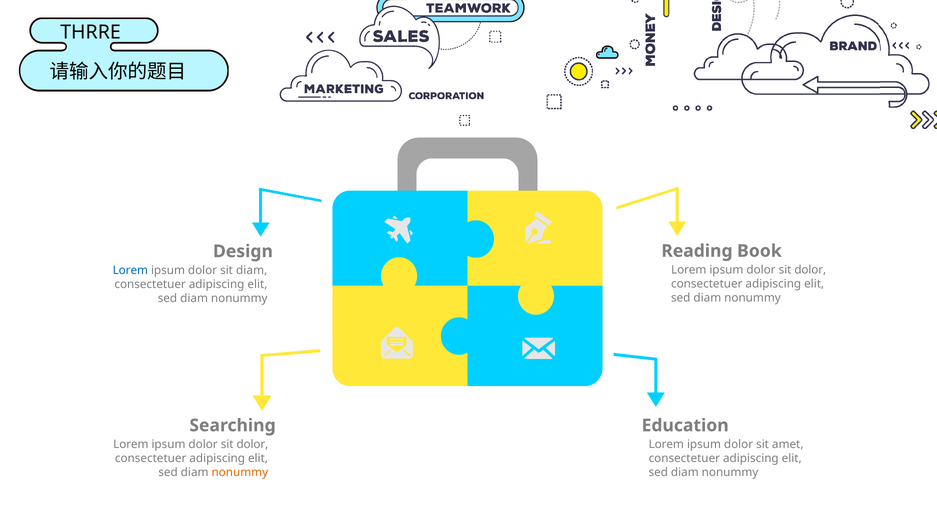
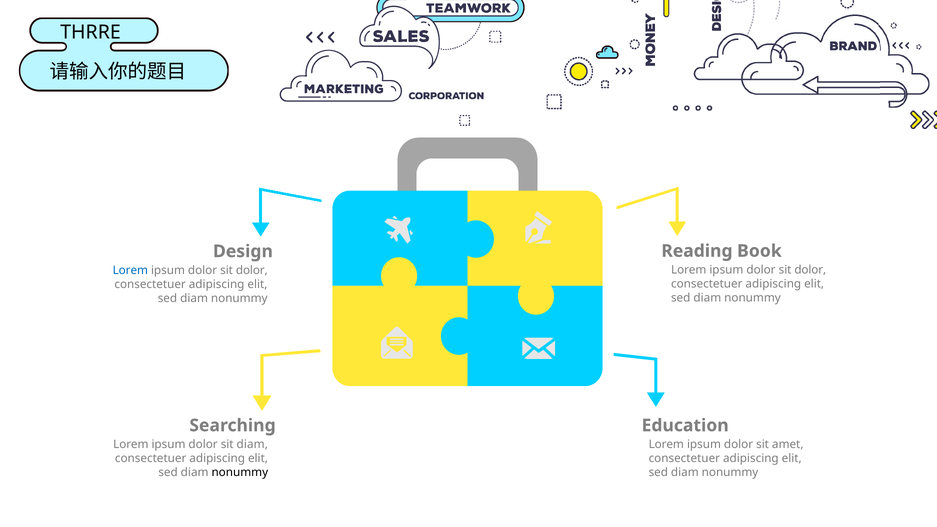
diam at (252, 270): diam -> dolor
dolor at (252, 445): dolor -> diam
nonummy at (240, 473) colour: orange -> black
